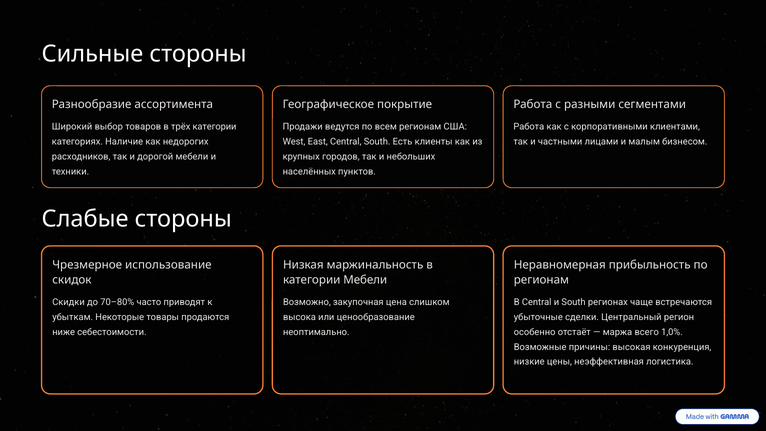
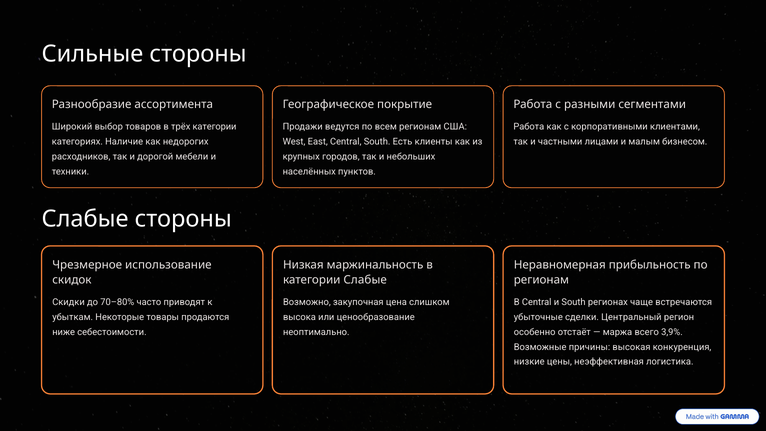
категории Мебели: Мебели -> Слабые
1,0%: 1,0% -> 3,9%
